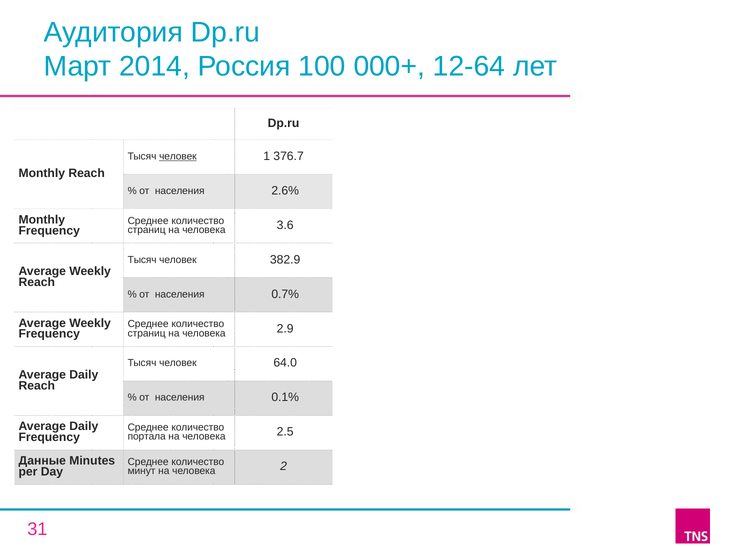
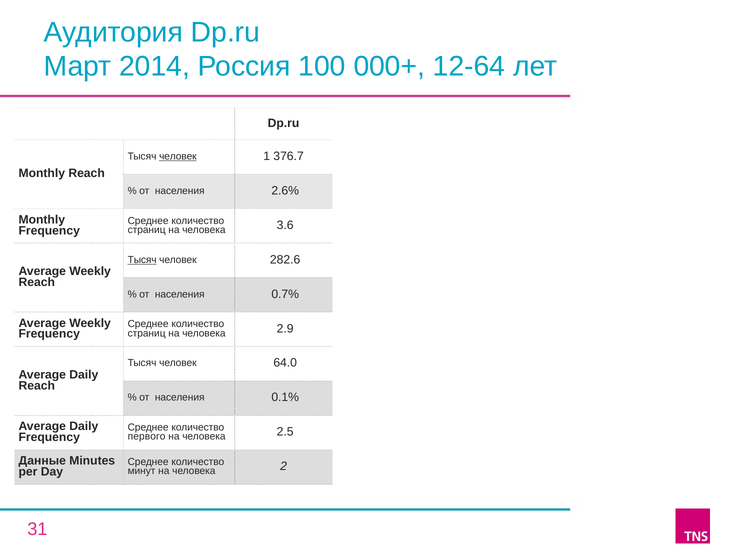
Тысяч at (142, 260) underline: none -> present
382.9: 382.9 -> 282.6
портала: портала -> первого
